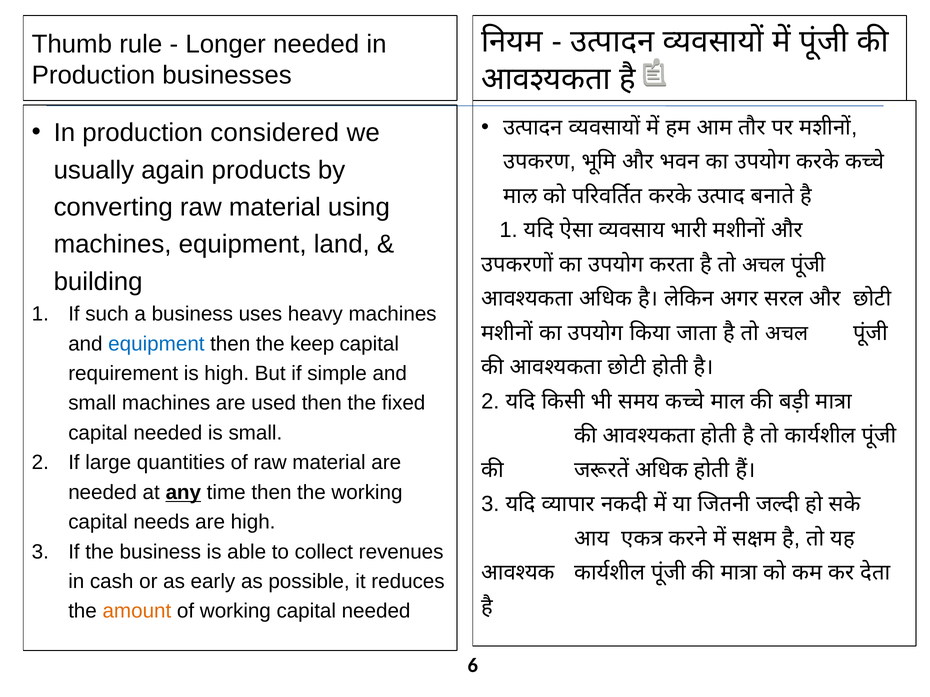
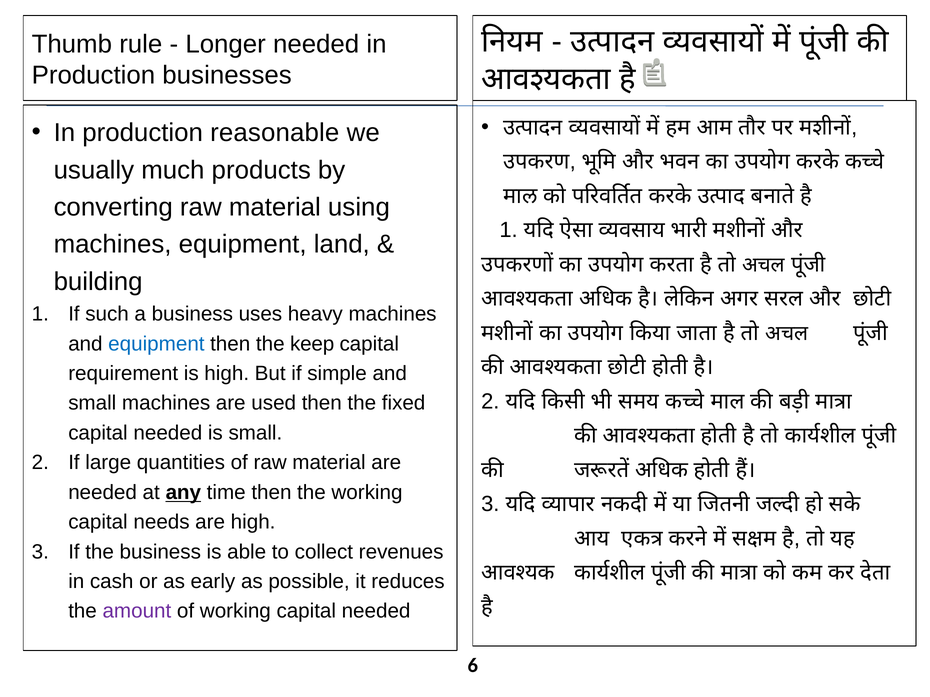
considered: considered -> reasonable
again: again -> much
amount colour: orange -> purple
